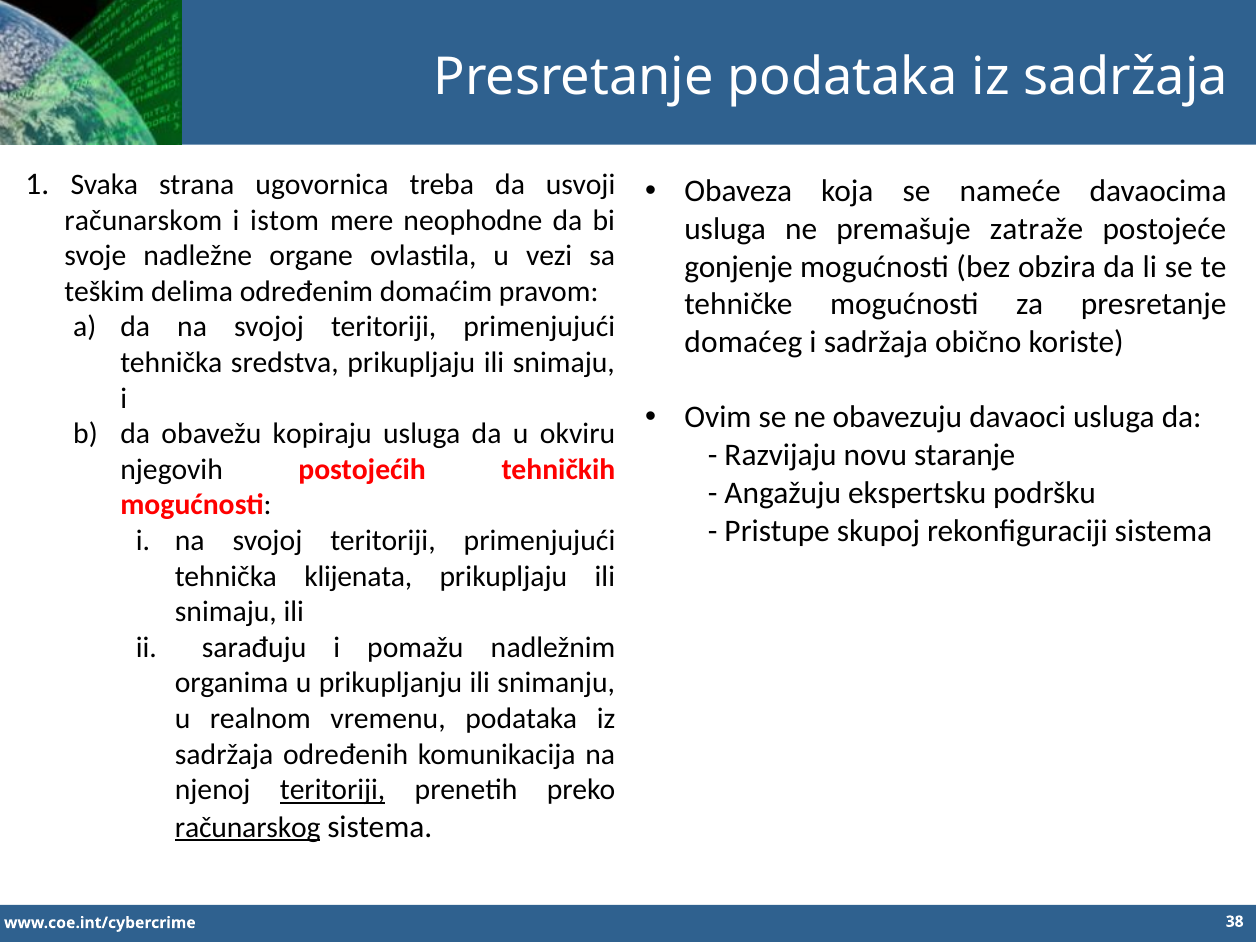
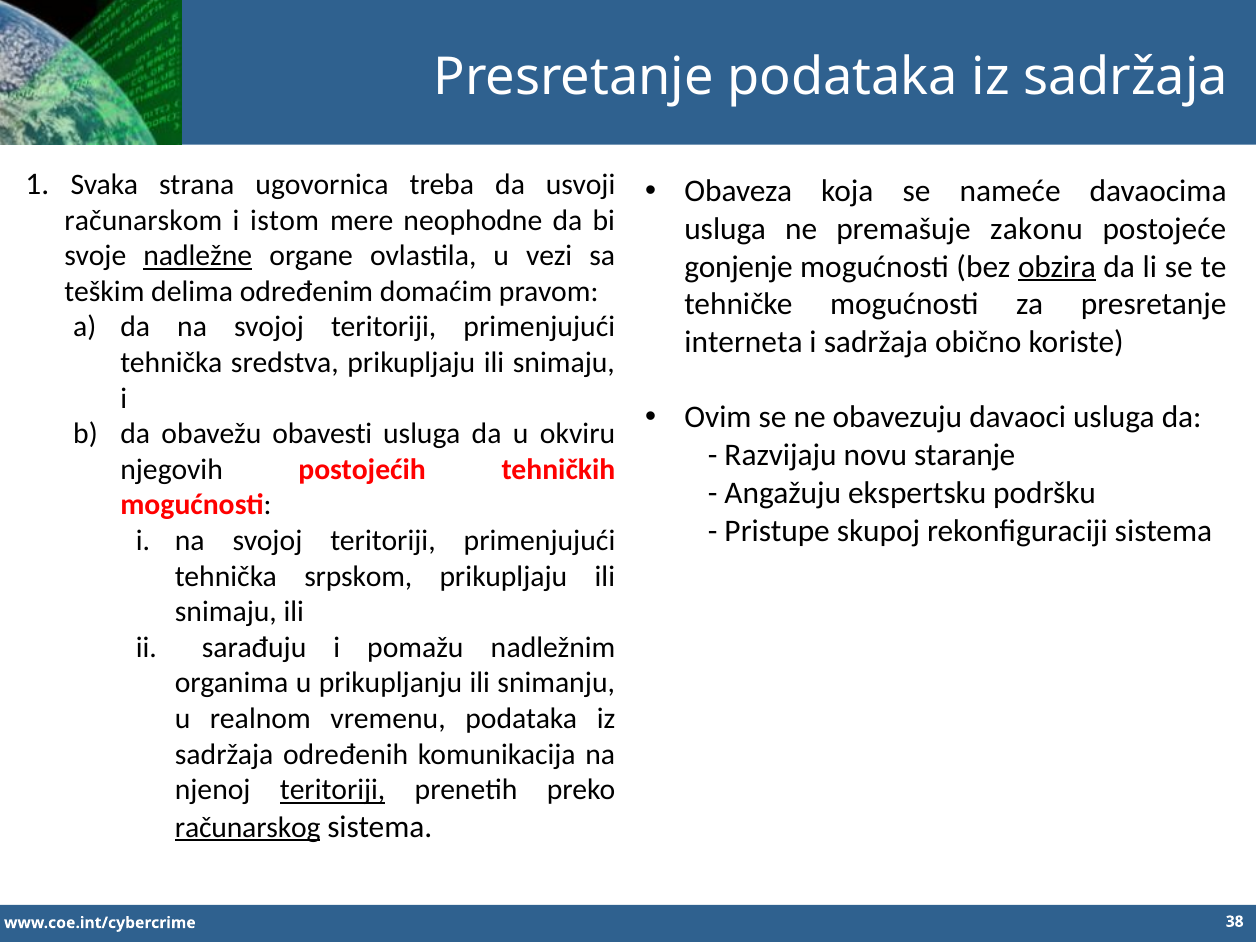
zatraže: zatraže -> zakonu
nadležne underline: none -> present
obzira underline: none -> present
domaćeg: domaćeg -> interneta
kopiraju: kopiraju -> obavesti
klijenata: klijenata -> srpskom
